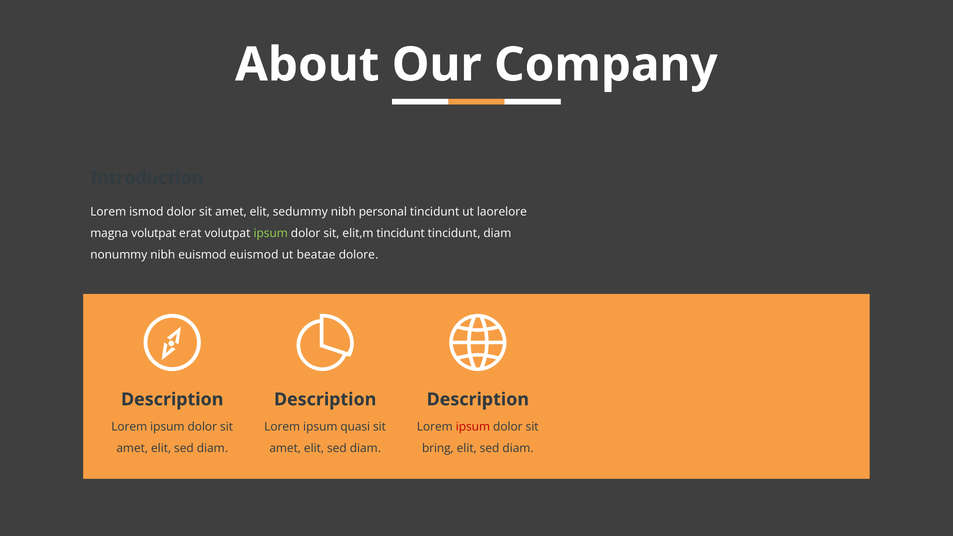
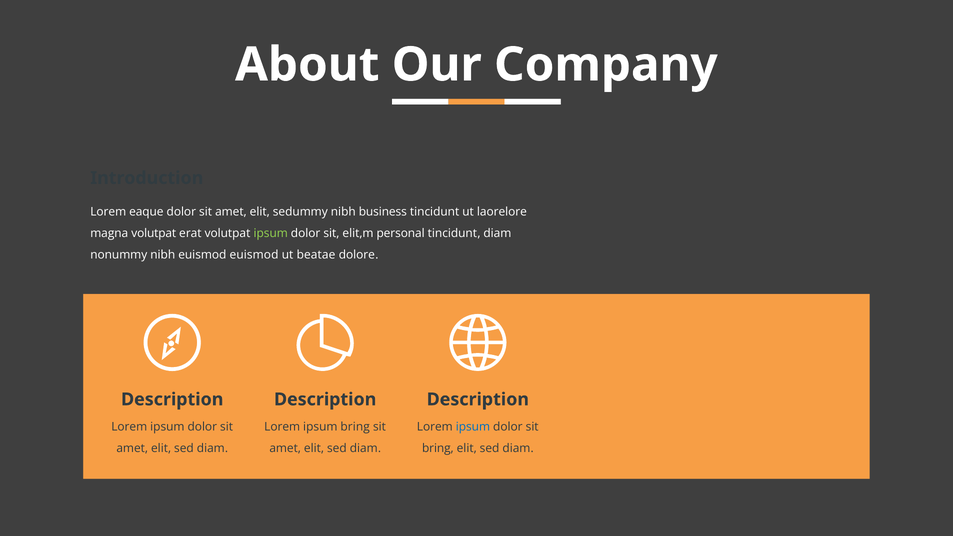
ismod: ismod -> eaque
personal: personal -> business
elit,m tincidunt: tincidunt -> personal
ipsum quasi: quasi -> bring
ipsum at (473, 427) colour: red -> blue
